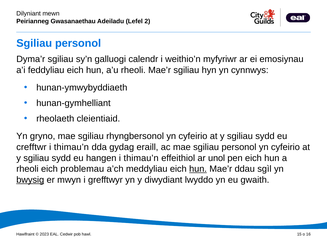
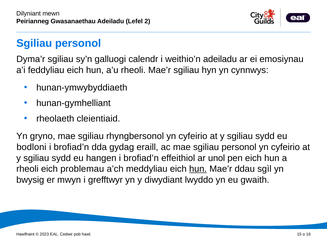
weithio’n myfyriwr: myfyriwr -> adeiladu
crefftwr: crefftwr -> bodloni
thimau’n at (71, 147): thimau’n -> brofiad’n
hangen i thimau’n: thimau’n -> brofiad’n
bwysig underline: present -> none
